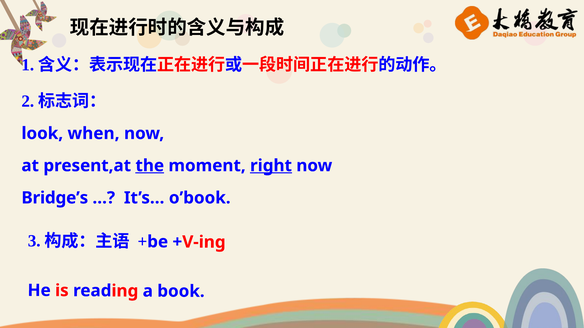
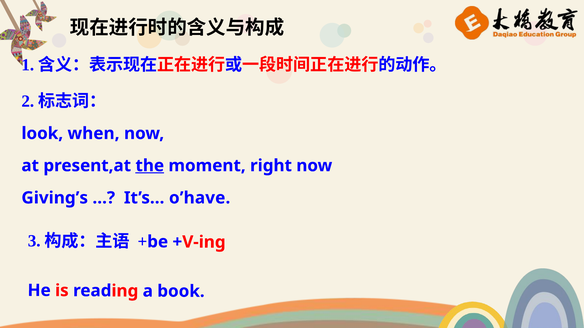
right underline: present -> none
Bridge’s: Bridge’s -> Giving’s
o’book: o’book -> o’have
